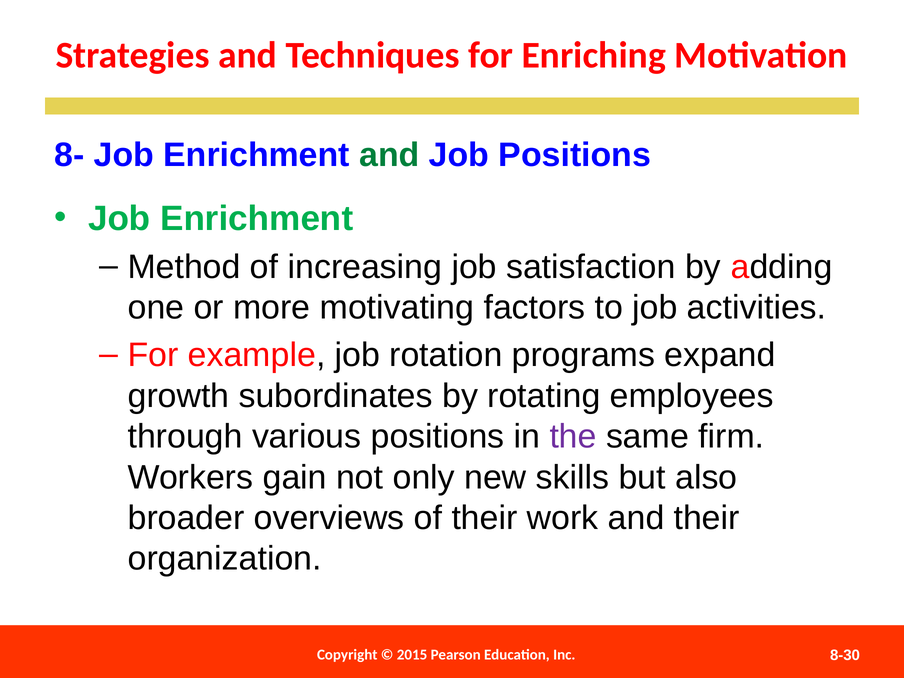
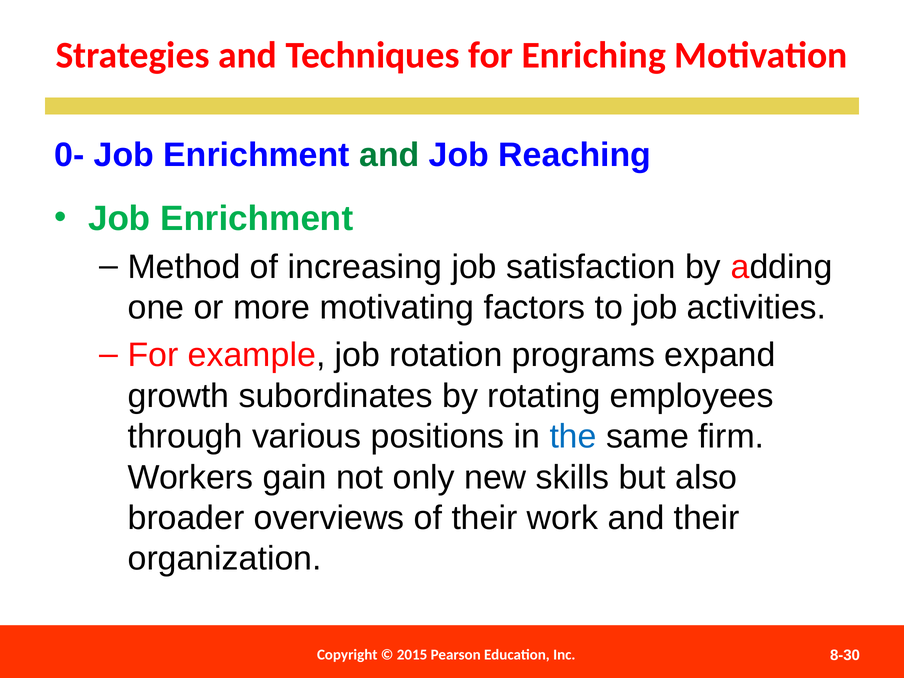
8-: 8- -> 0-
Job Positions: Positions -> Reaching
the colour: purple -> blue
